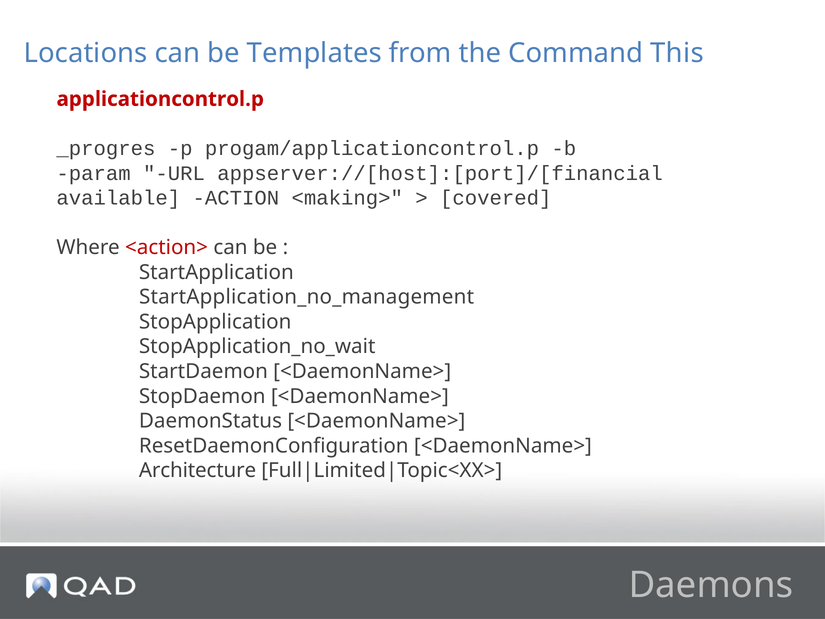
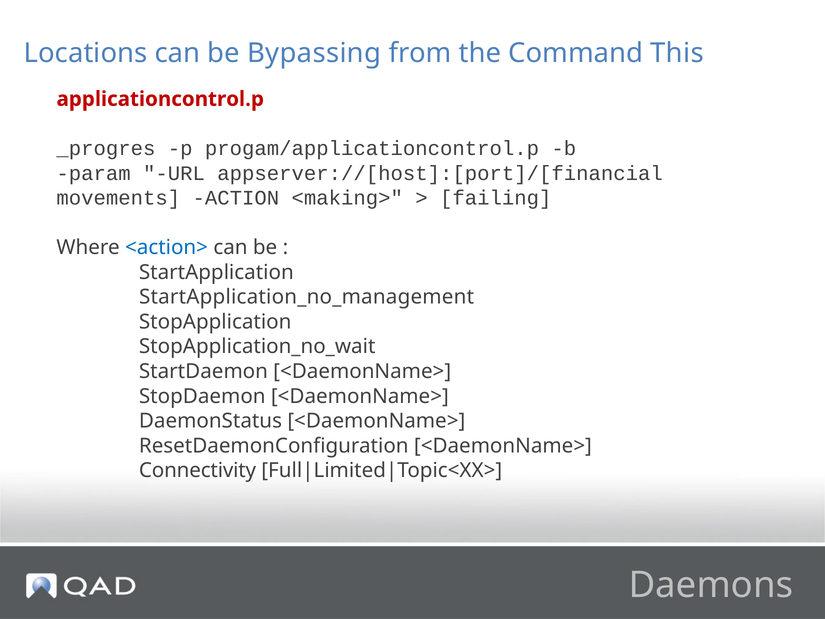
Templates: Templates -> Bypassing
available: available -> movements
covered: covered -> failing
<action> colour: red -> blue
Architecture: Architecture -> Connectivity
